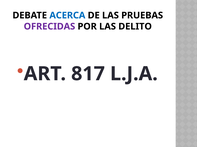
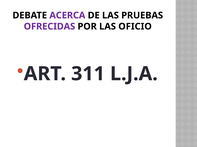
ACERCA colour: blue -> purple
DELITO: DELITO -> OFICIO
817: 817 -> 311
